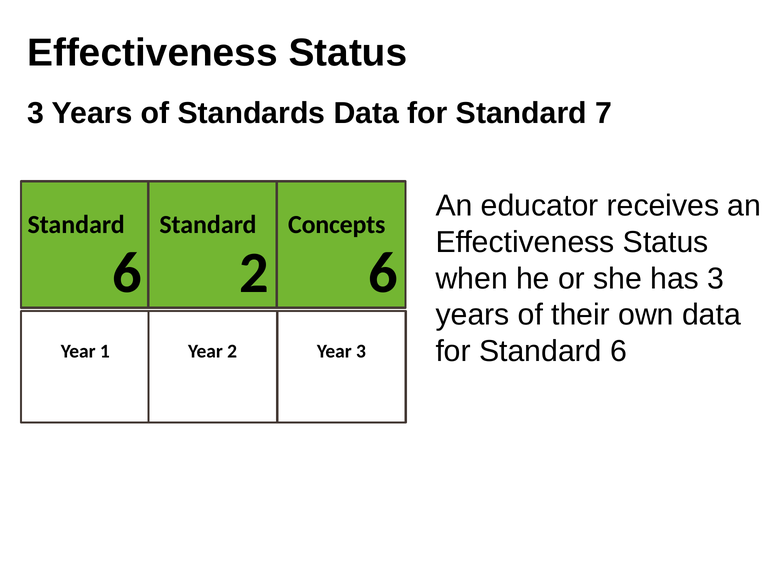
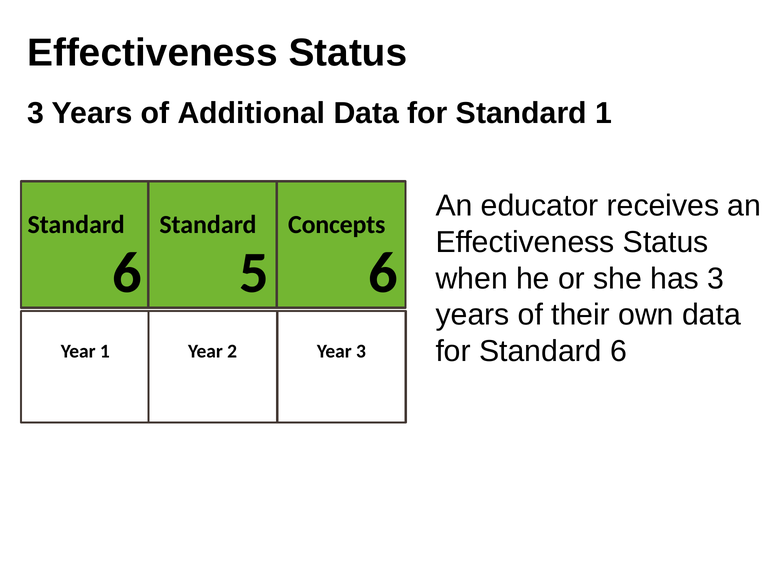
Standards: Standards -> Additional
Standard 7: 7 -> 1
6 2: 2 -> 5
